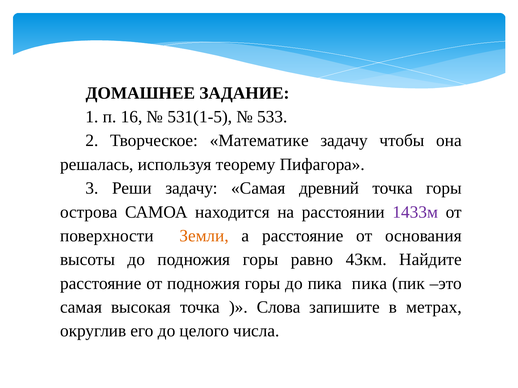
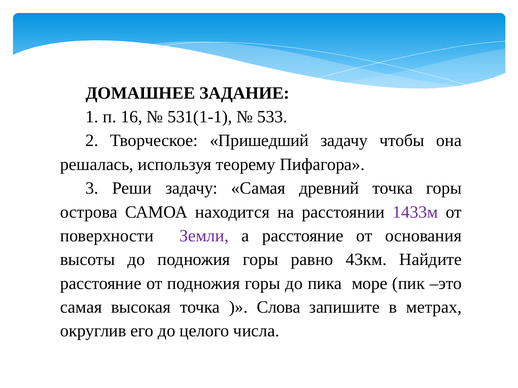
531(1-5: 531(1-5 -> 531(1-1
Математике: Математике -> Пришедший
Земли colour: orange -> purple
пика пика: пика -> море
